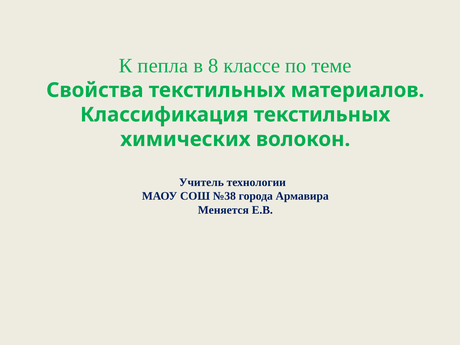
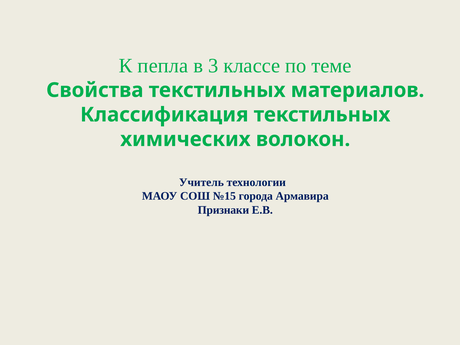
8: 8 -> 3
№38: №38 -> №15
Меняется: Меняется -> Признаки
